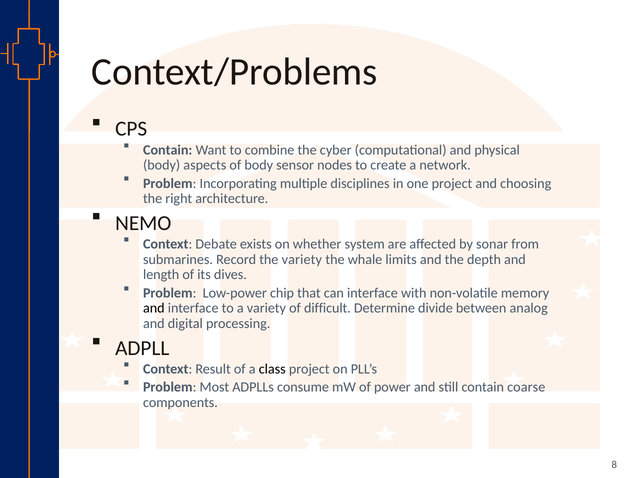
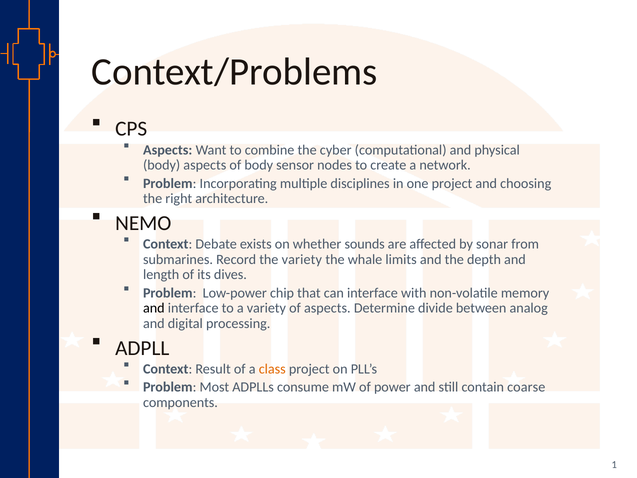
Contain at (168, 150): Contain -> Aspects
system: system -> sounds
of difficult: difficult -> aspects
class colour: black -> orange
8: 8 -> 1
